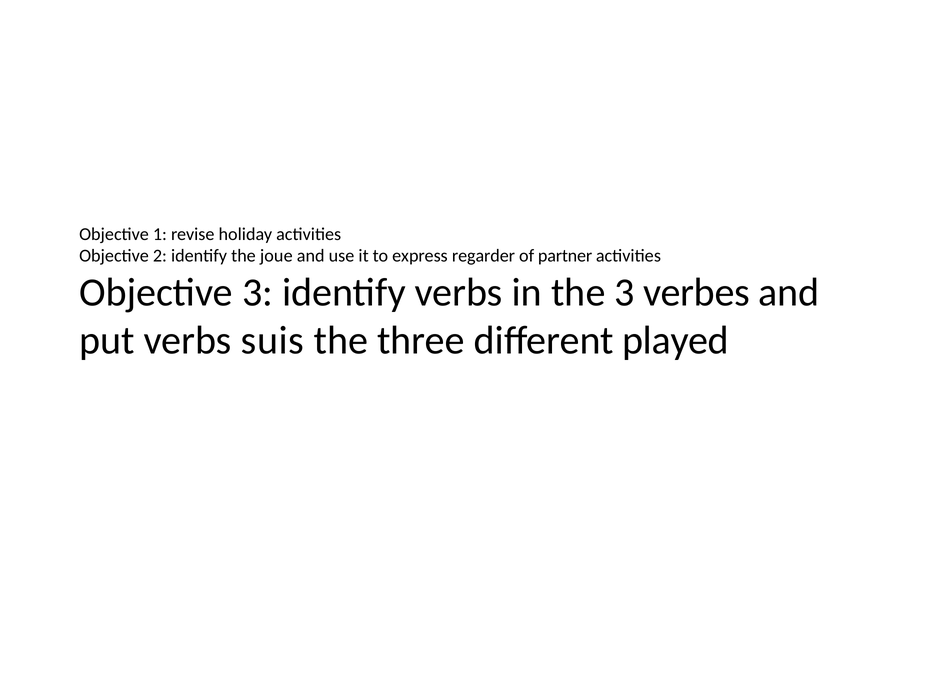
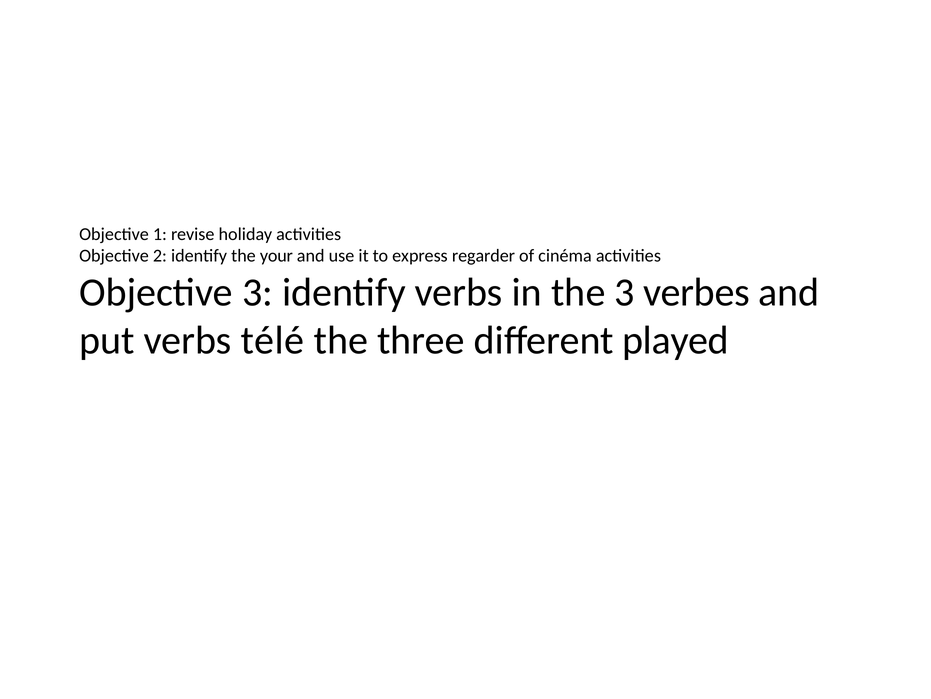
joue: joue -> your
partner: partner -> cinéma
suis: suis -> télé
